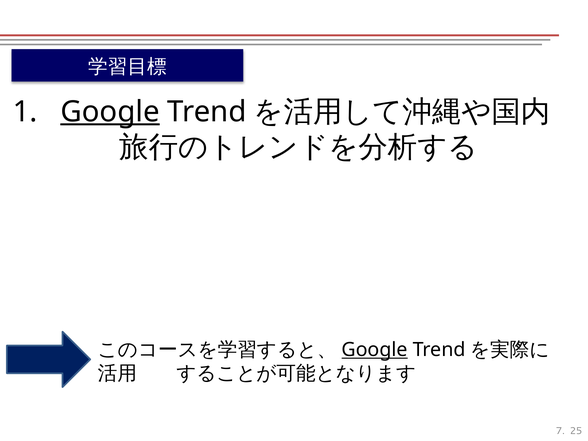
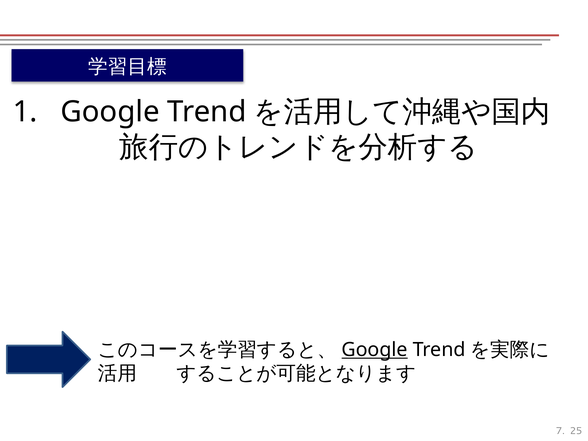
Google at (110, 112) underline: present -> none
